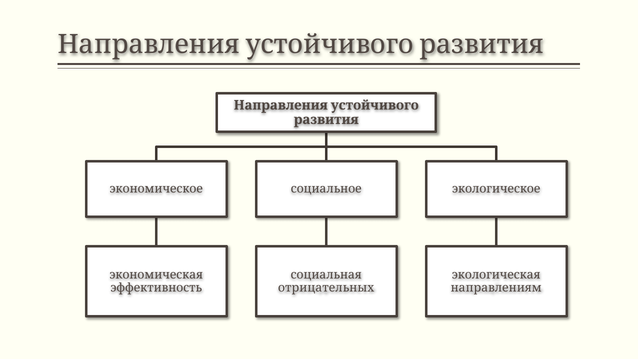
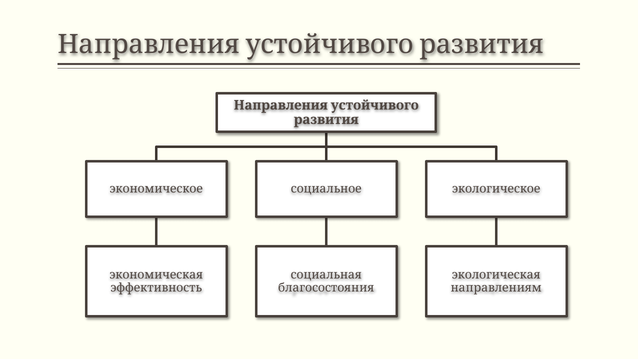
отрицательных: отрицательных -> благосостояния
